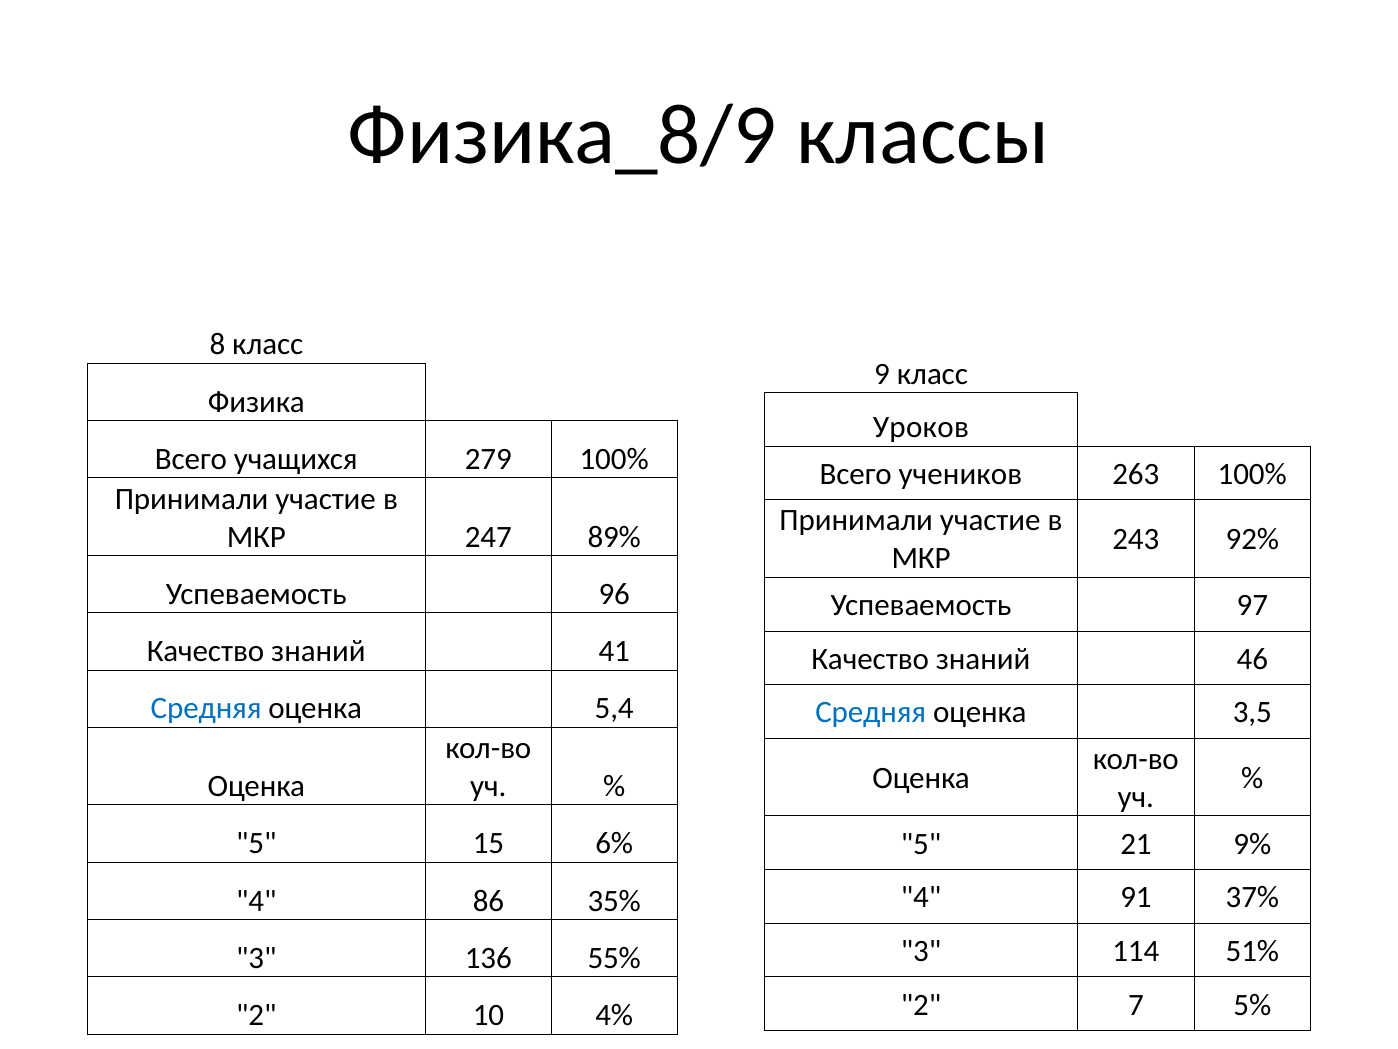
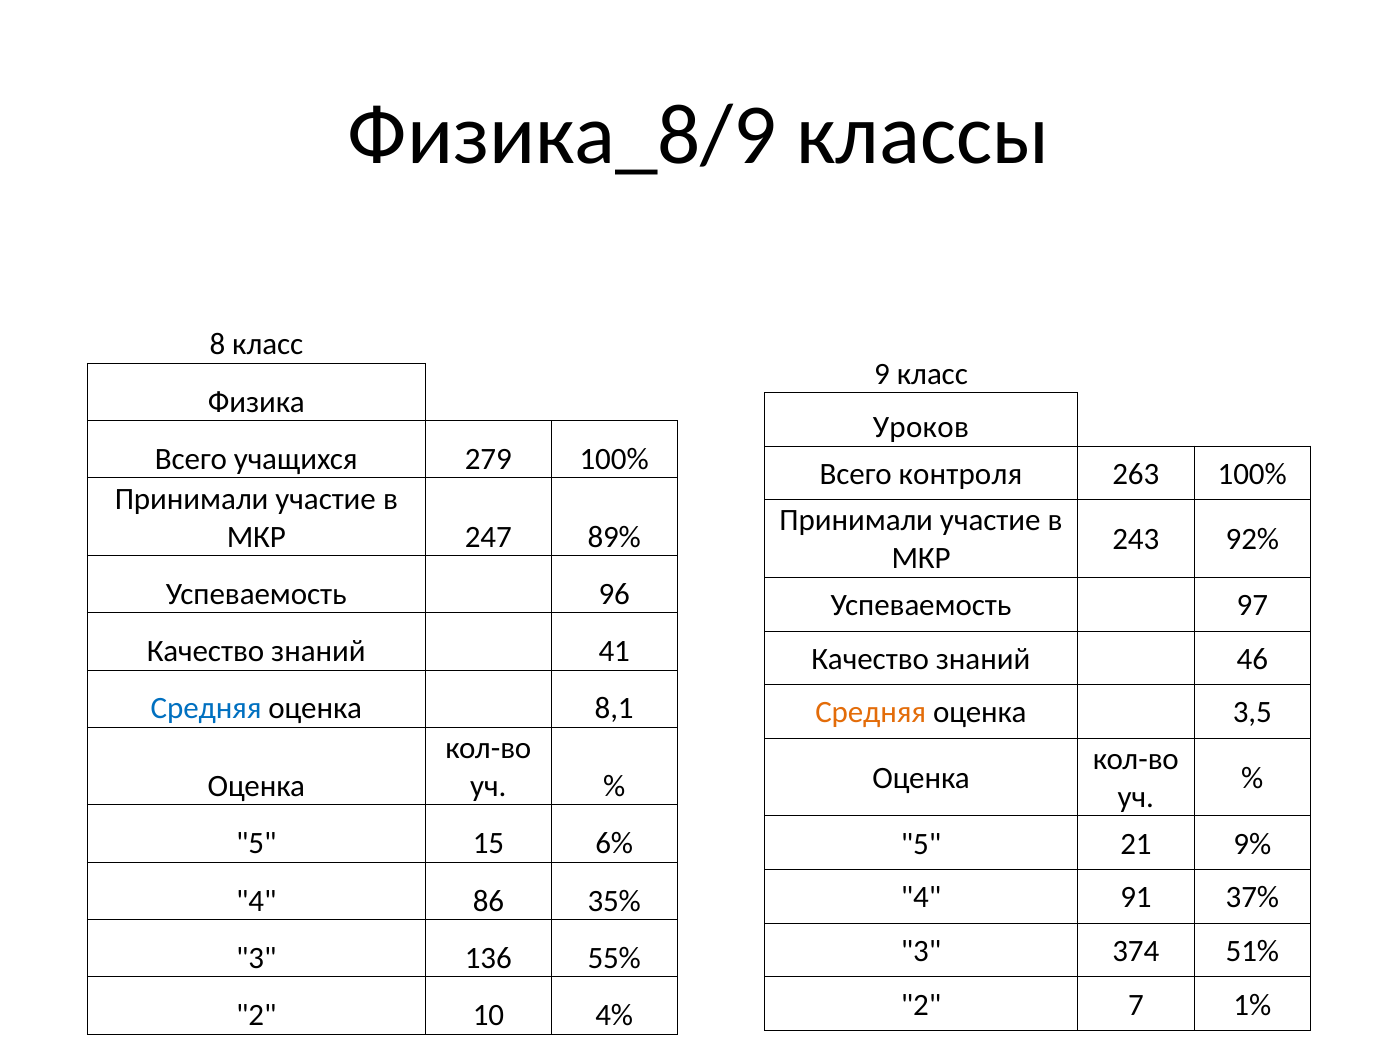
учеников: учеников -> контроля
5,4: 5,4 -> 8,1
Средняя at (871, 712) colour: blue -> orange
114: 114 -> 374
5%: 5% -> 1%
